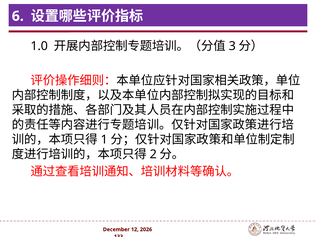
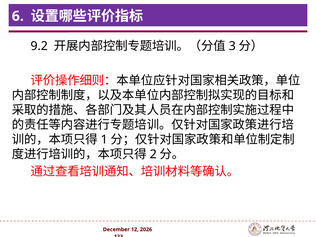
1.0: 1.0 -> 9.2
